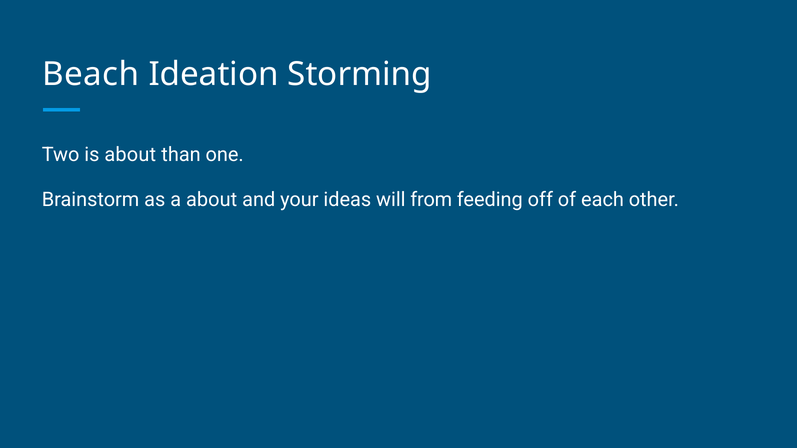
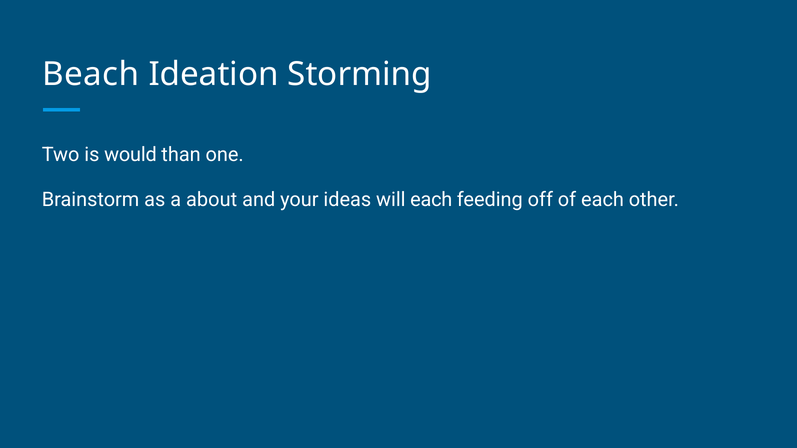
is about: about -> would
will from: from -> each
